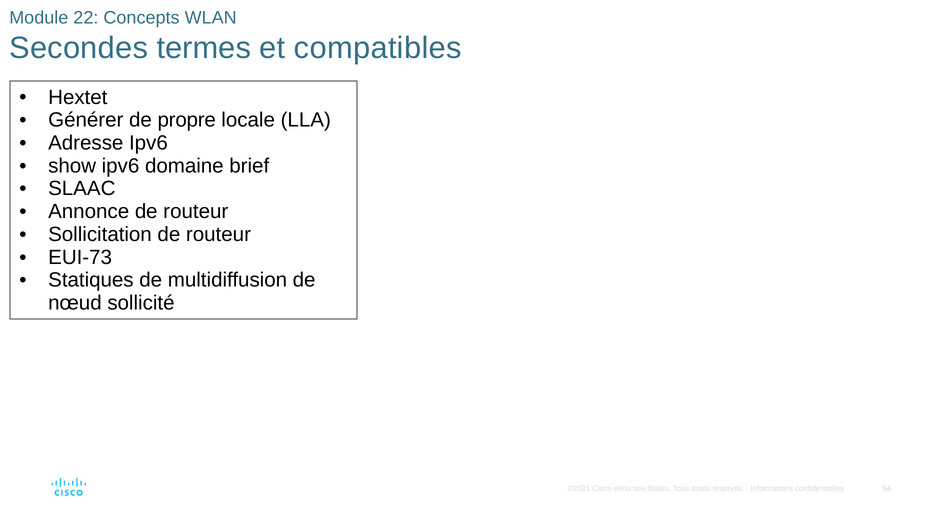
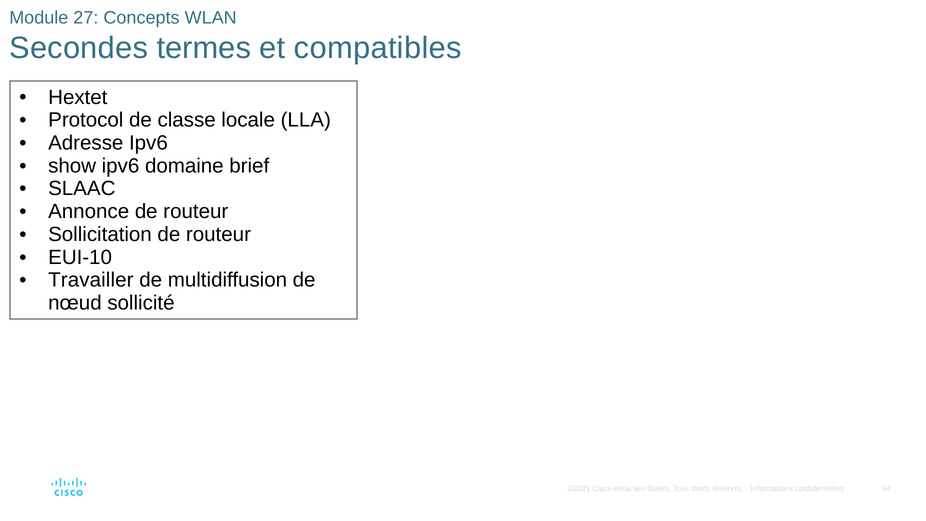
22: 22 -> 27
Générer: Générer -> Protocol
propre: propre -> classe
EUI-73: EUI-73 -> EUI-10
Statiques: Statiques -> Travailler
